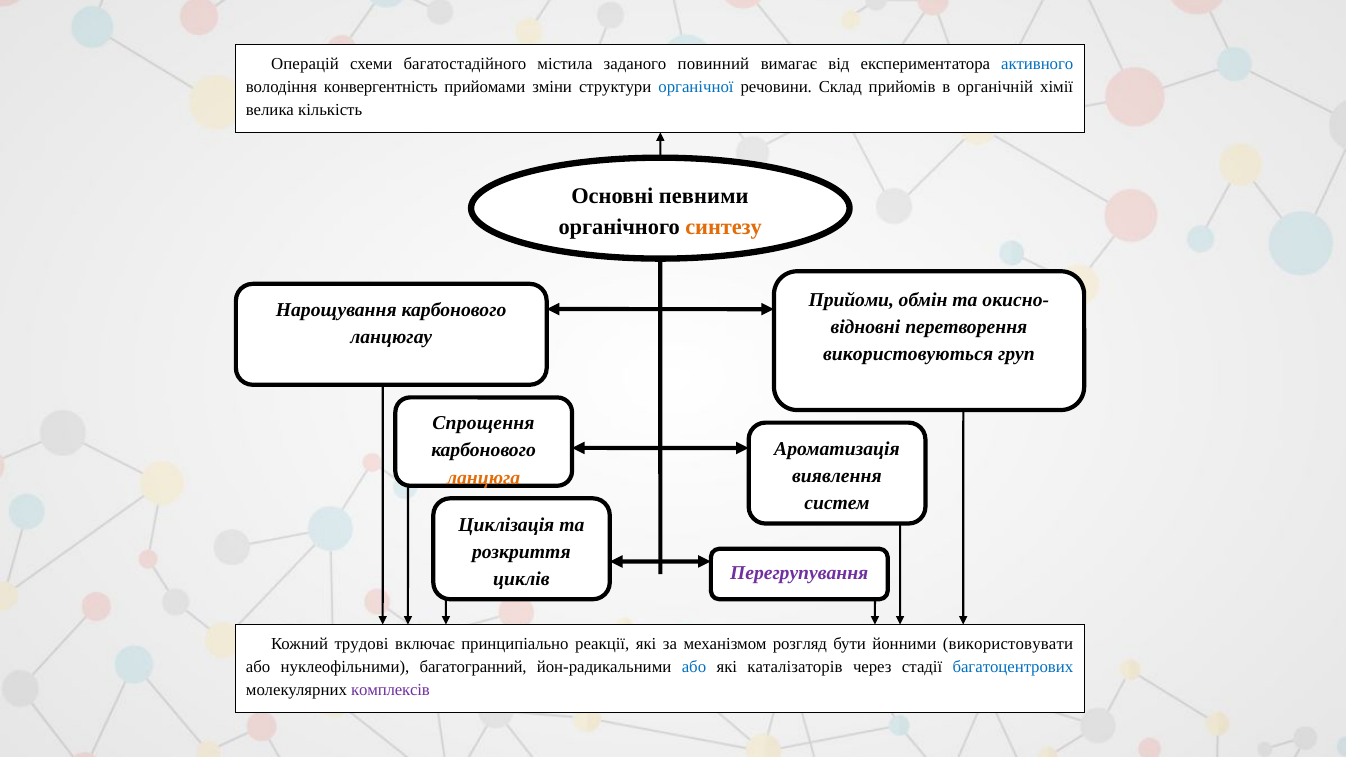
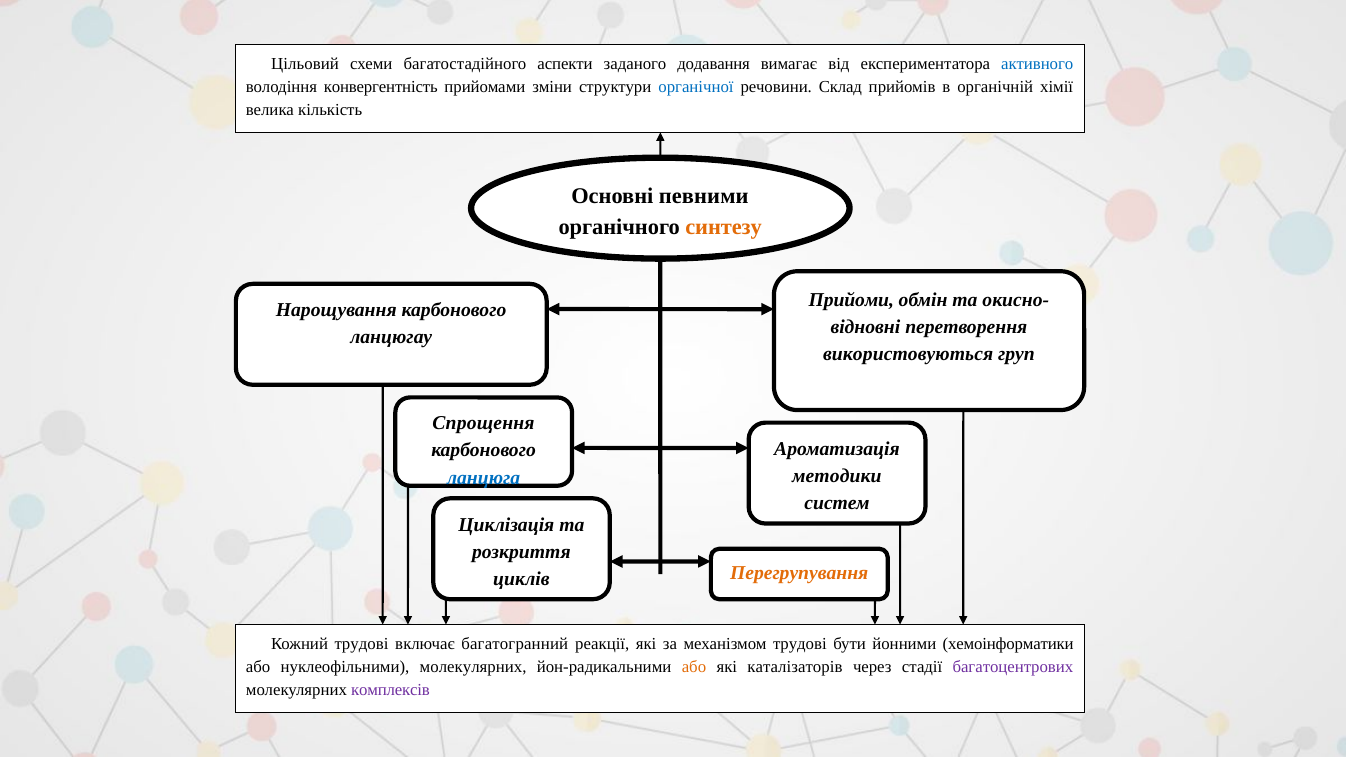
Операцій: Операцій -> Цільовий
містила: містила -> аспекти
повинний: повинний -> додавання
виявлення: виявлення -> методики
ланцюга colour: orange -> blue
Перегрупування colour: purple -> orange
принципіально: принципіально -> багатогранний
механізмом розгляд: розгляд -> трудові
використовувати: використовувати -> хемоінформатики
нуклеофільними багатогранний: багатогранний -> молекулярних
або at (694, 667) colour: blue -> orange
багатоцентрових colour: blue -> purple
